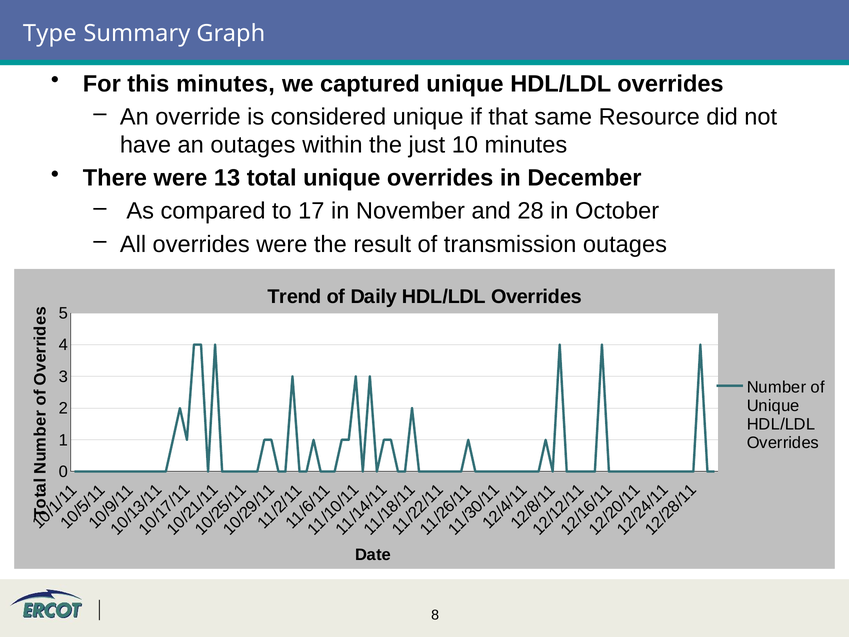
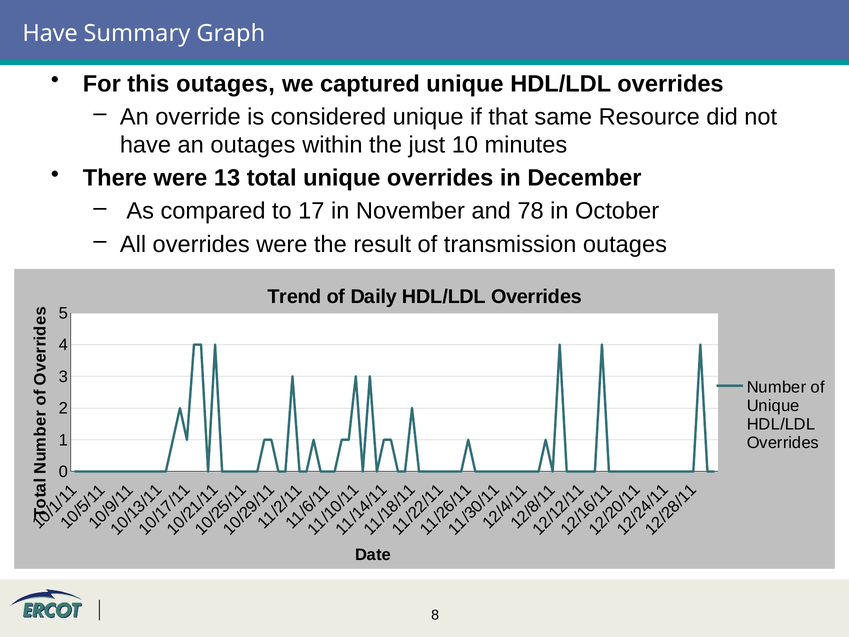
Type at (50, 33): Type -> Have
this minutes: minutes -> outages
28: 28 -> 78
